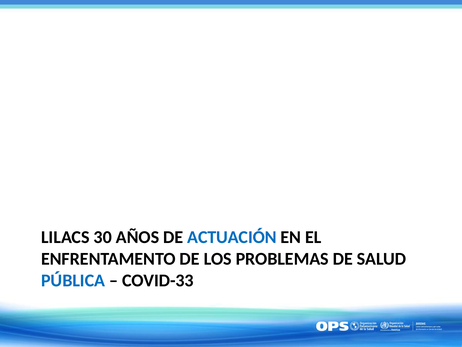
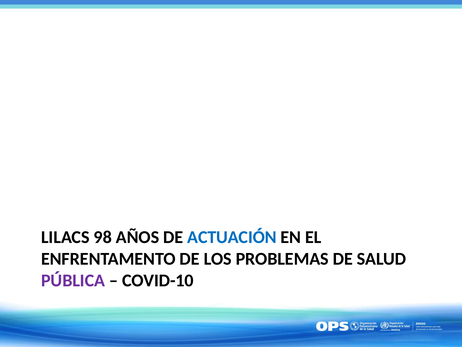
30: 30 -> 98
PÚBLICA colour: blue -> purple
COVID-33: COVID-33 -> COVID-10
